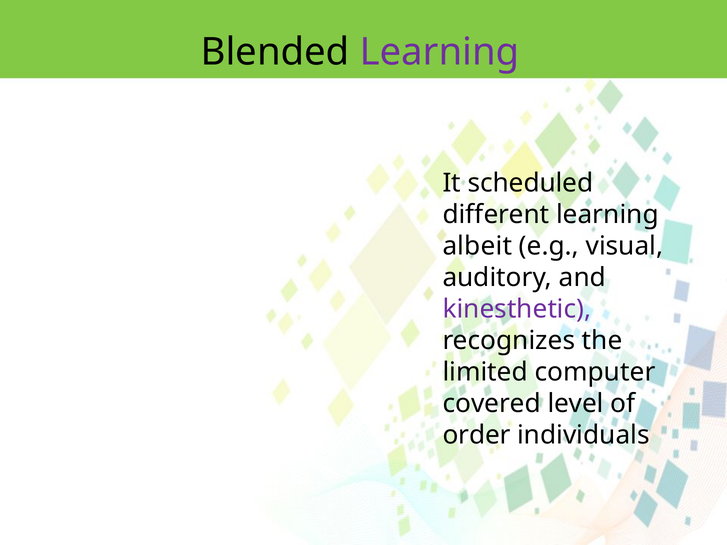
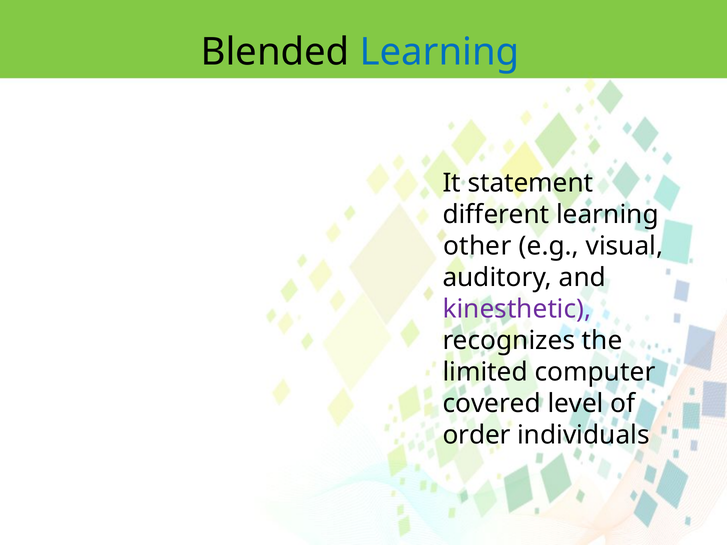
Learning at (440, 52) colour: purple -> blue
scheduled: scheduled -> statement
albeit: albeit -> other
